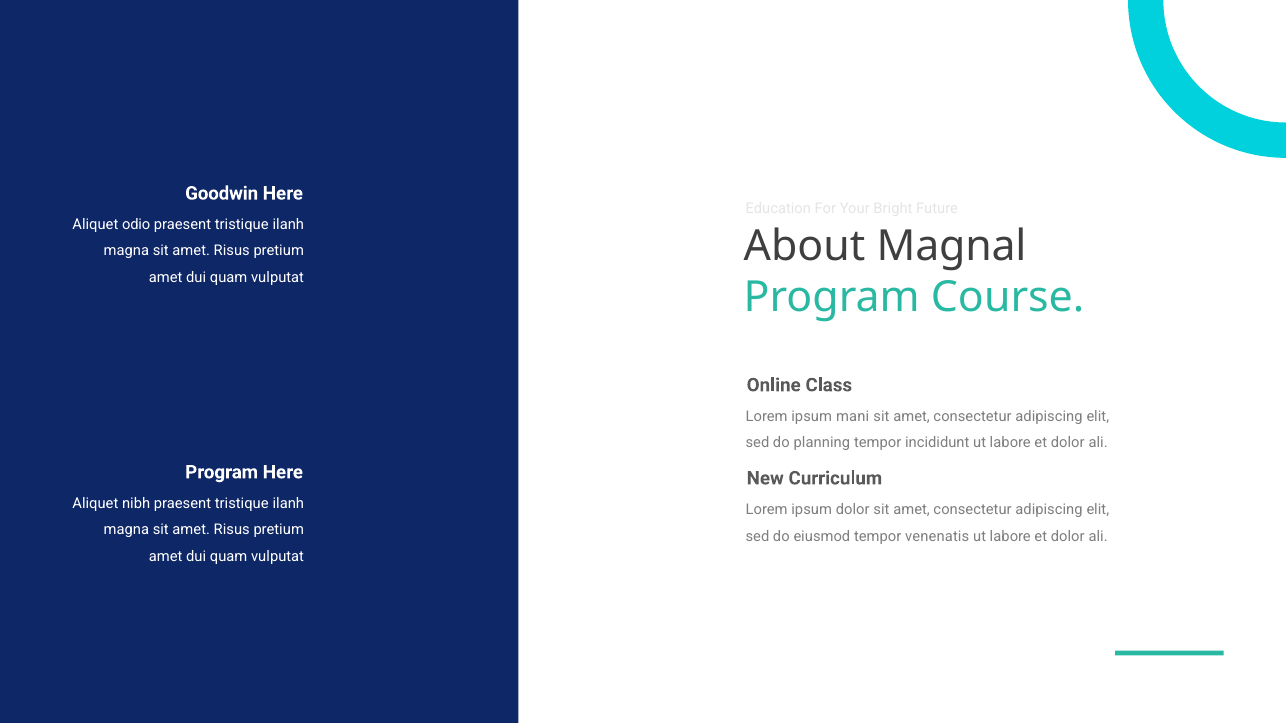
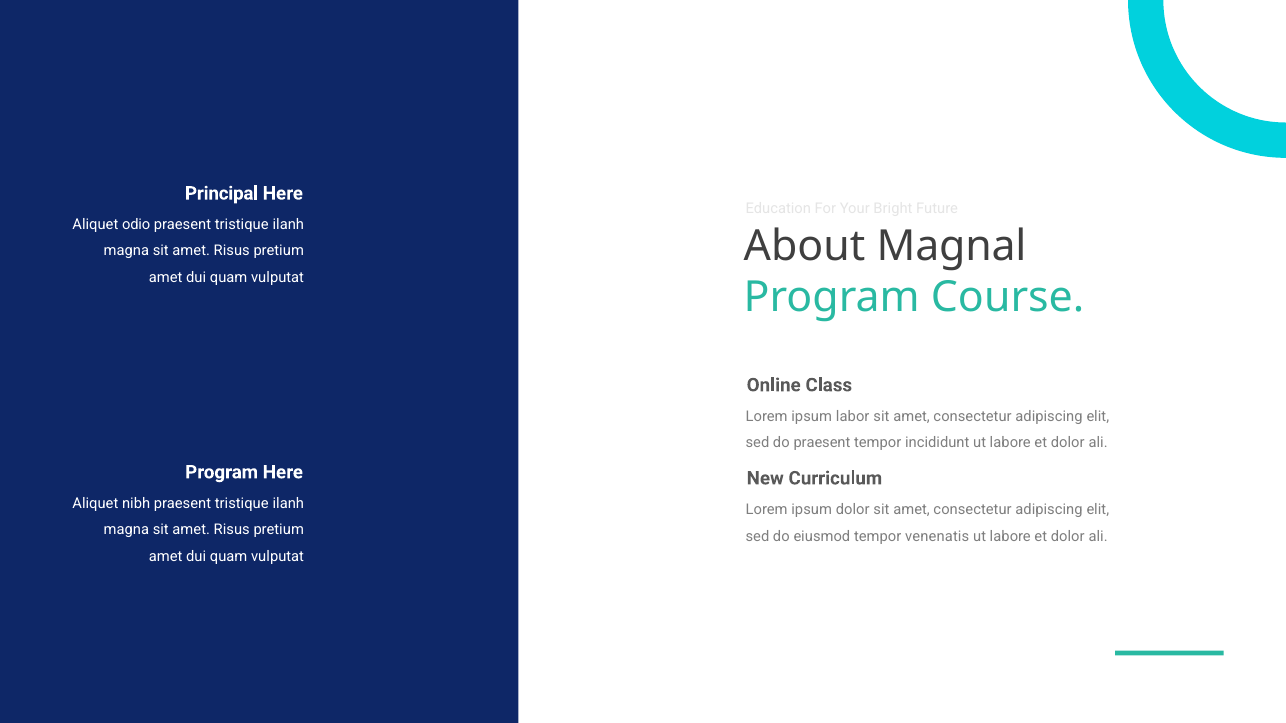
Goodwin: Goodwin -> Principal
mani: mani -> labor
do planning: planning -> praesent
